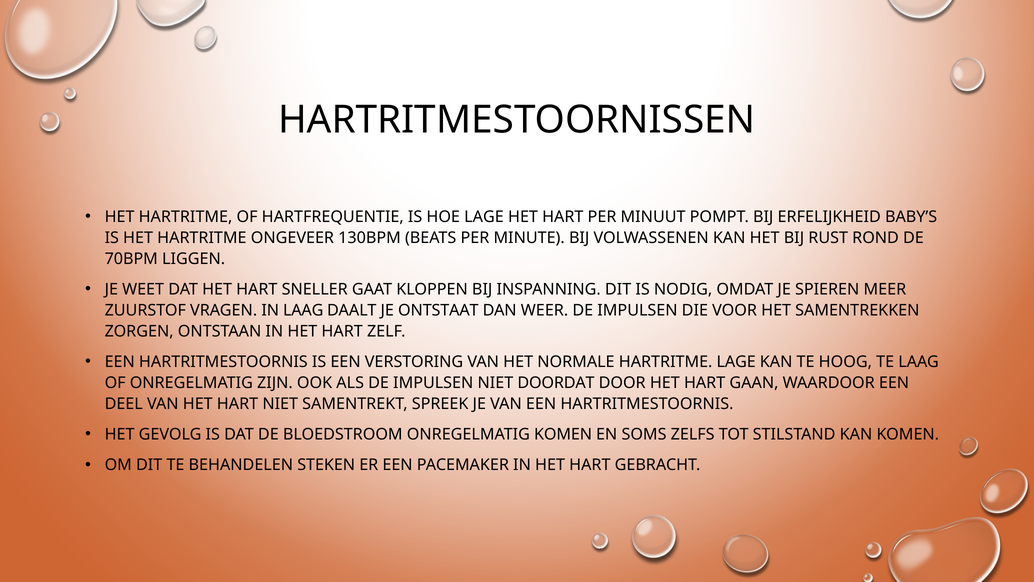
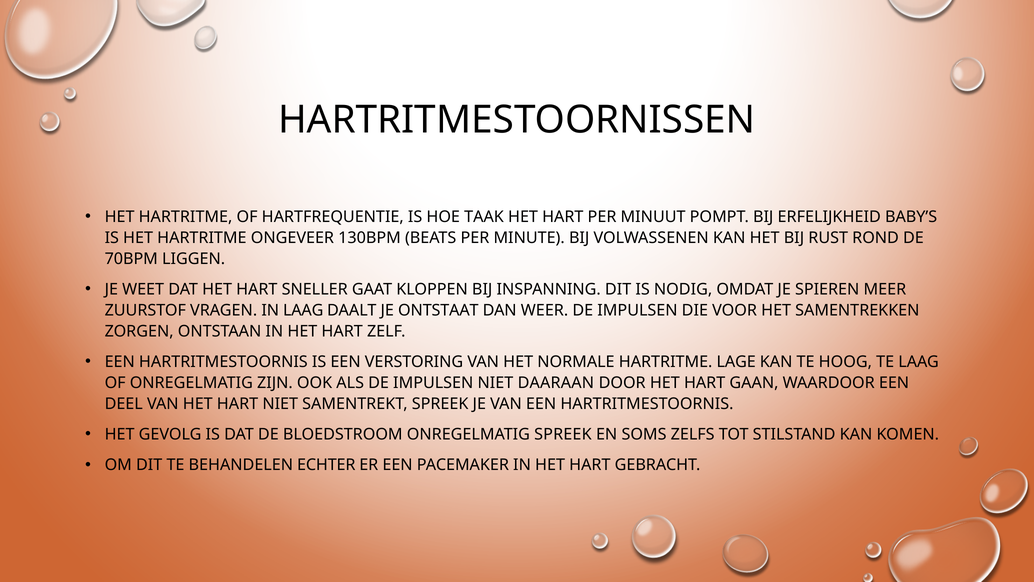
HOE LAGE: LAGE -> TAAK
DOORDAT: DOORDAT -> DAARAAN
ONREGELMATIG KOMEN: KOMEN -> SPREEK
STEKEN: STEKEN -> ECHTER
